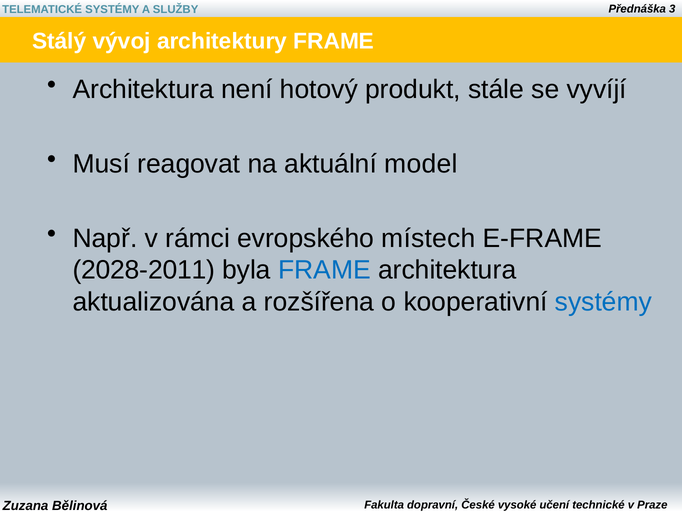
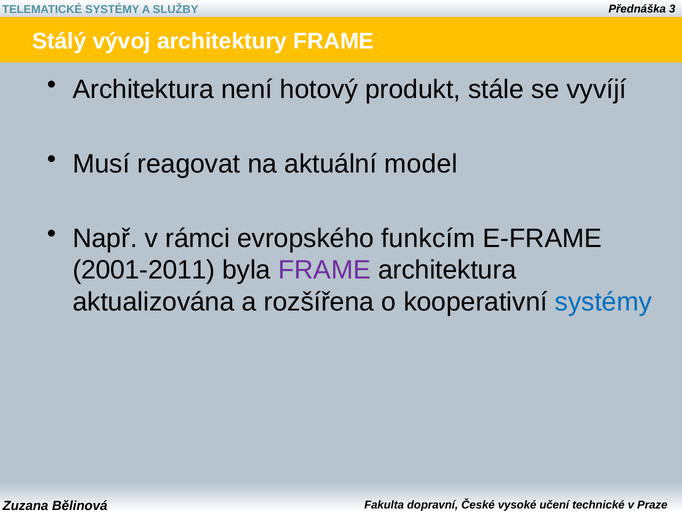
místech: místech -> funkcím
2028-2011: 2028-2011 -> 2001-2011
FRAME at (324, 270) colour: blue -> purple
